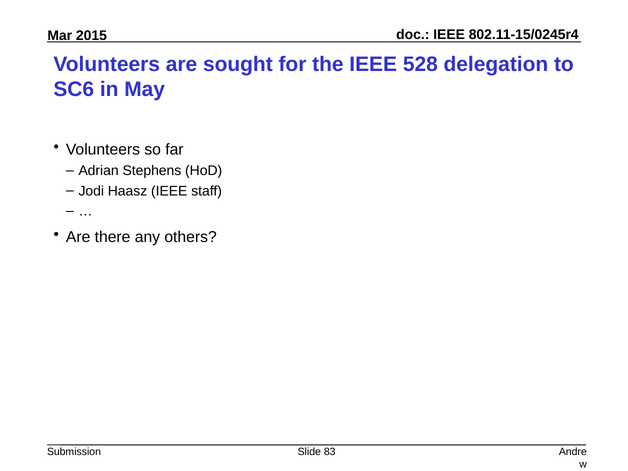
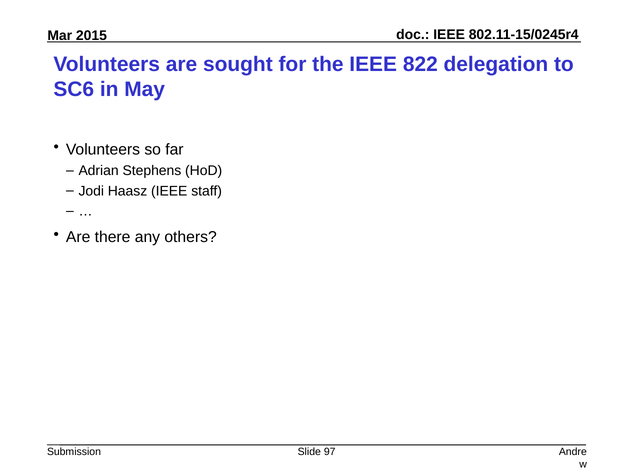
528: 528 -> 822
83: 83 -> 97
